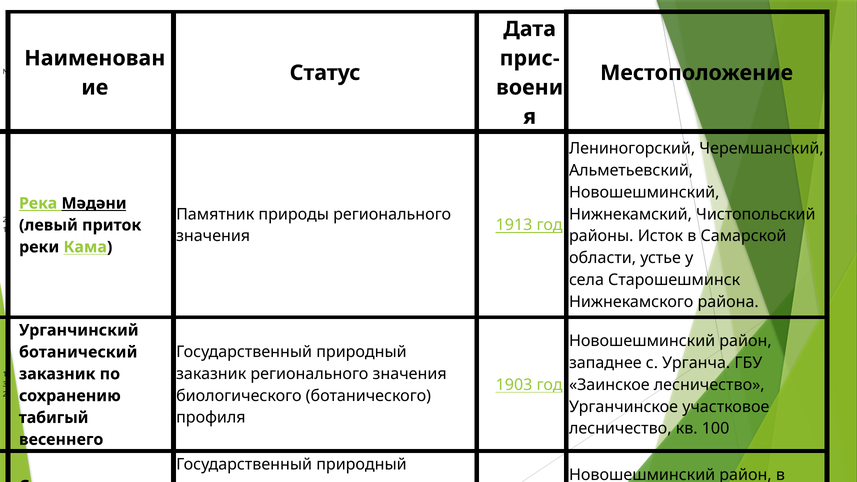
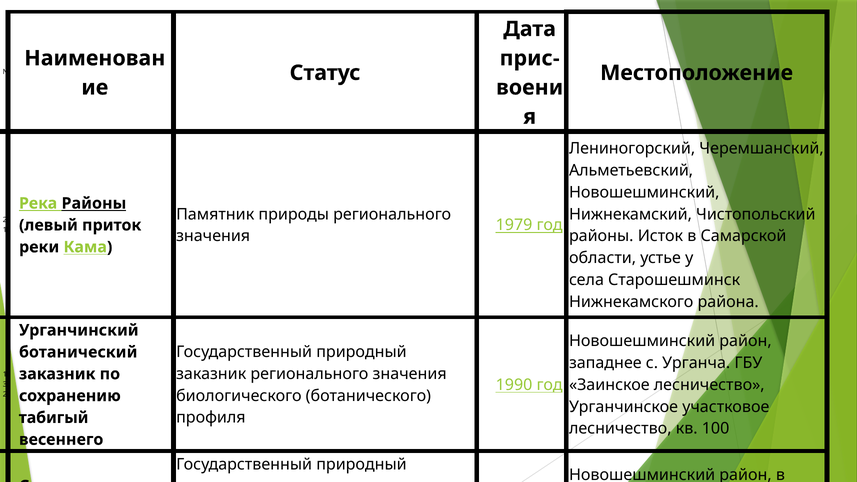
Река Мәдәни: Мәдәни -> Районы
1913: 1913 -> 1979
1903: 1903 -> 1990
